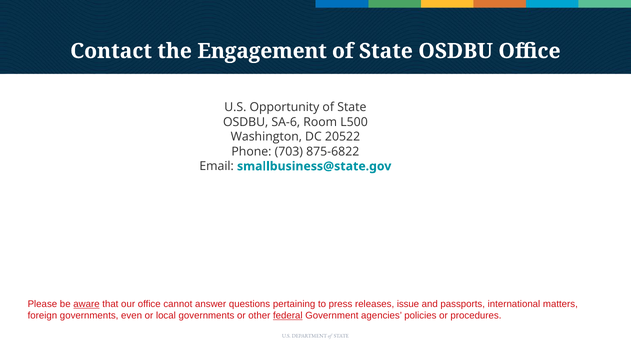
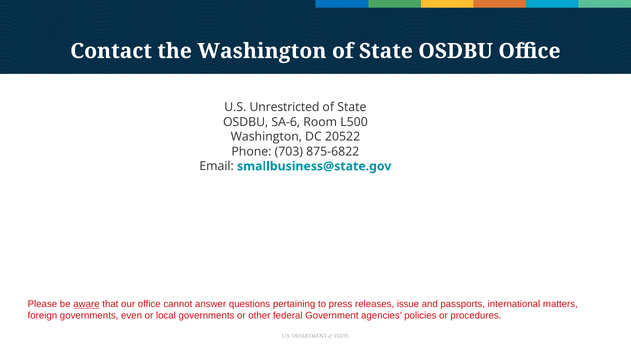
the Engagement: Engagement -> Washington
Opportunity: Opportunity -> Unrestricted
federal underline: present -> none
